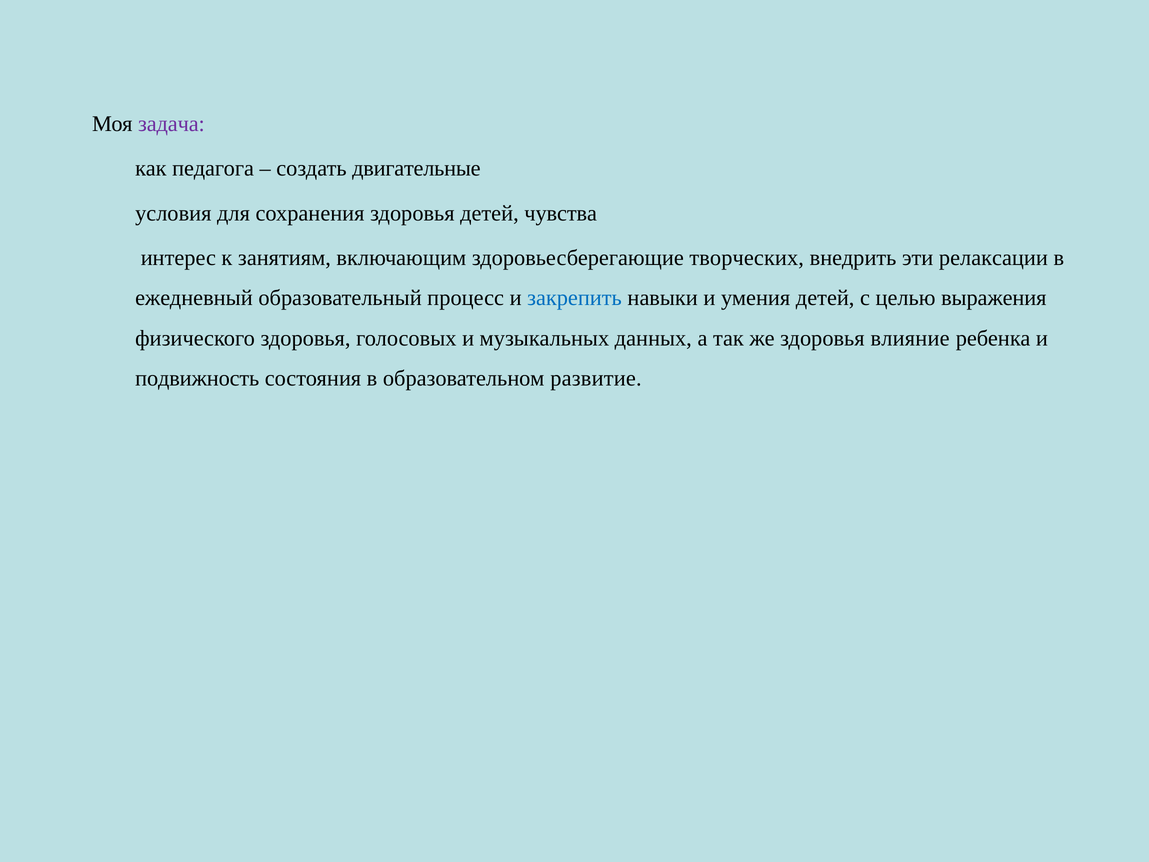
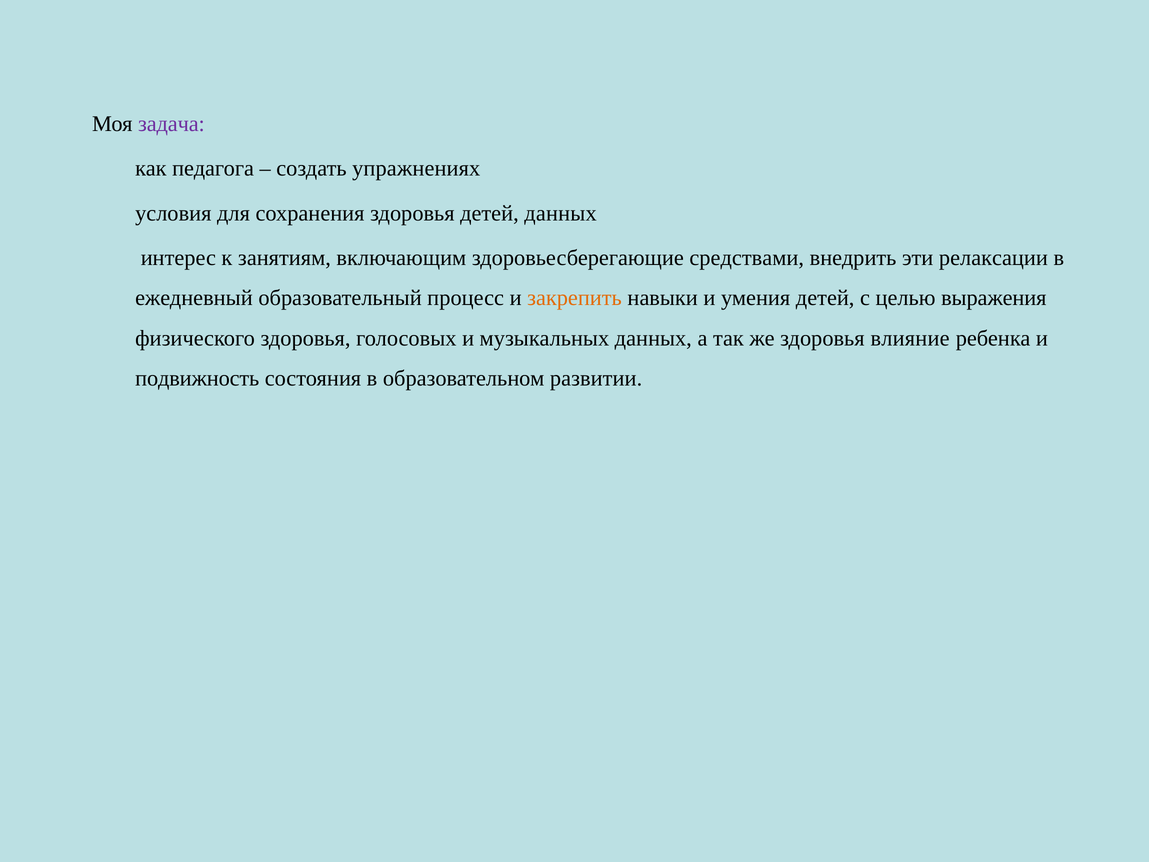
двигательные: двигательные -> упражнениях
детей чувства: чувства -> данных
творческих: творческих -> средствами
закрепить colour: blue -> orange
развитие: развитие -> развитии
